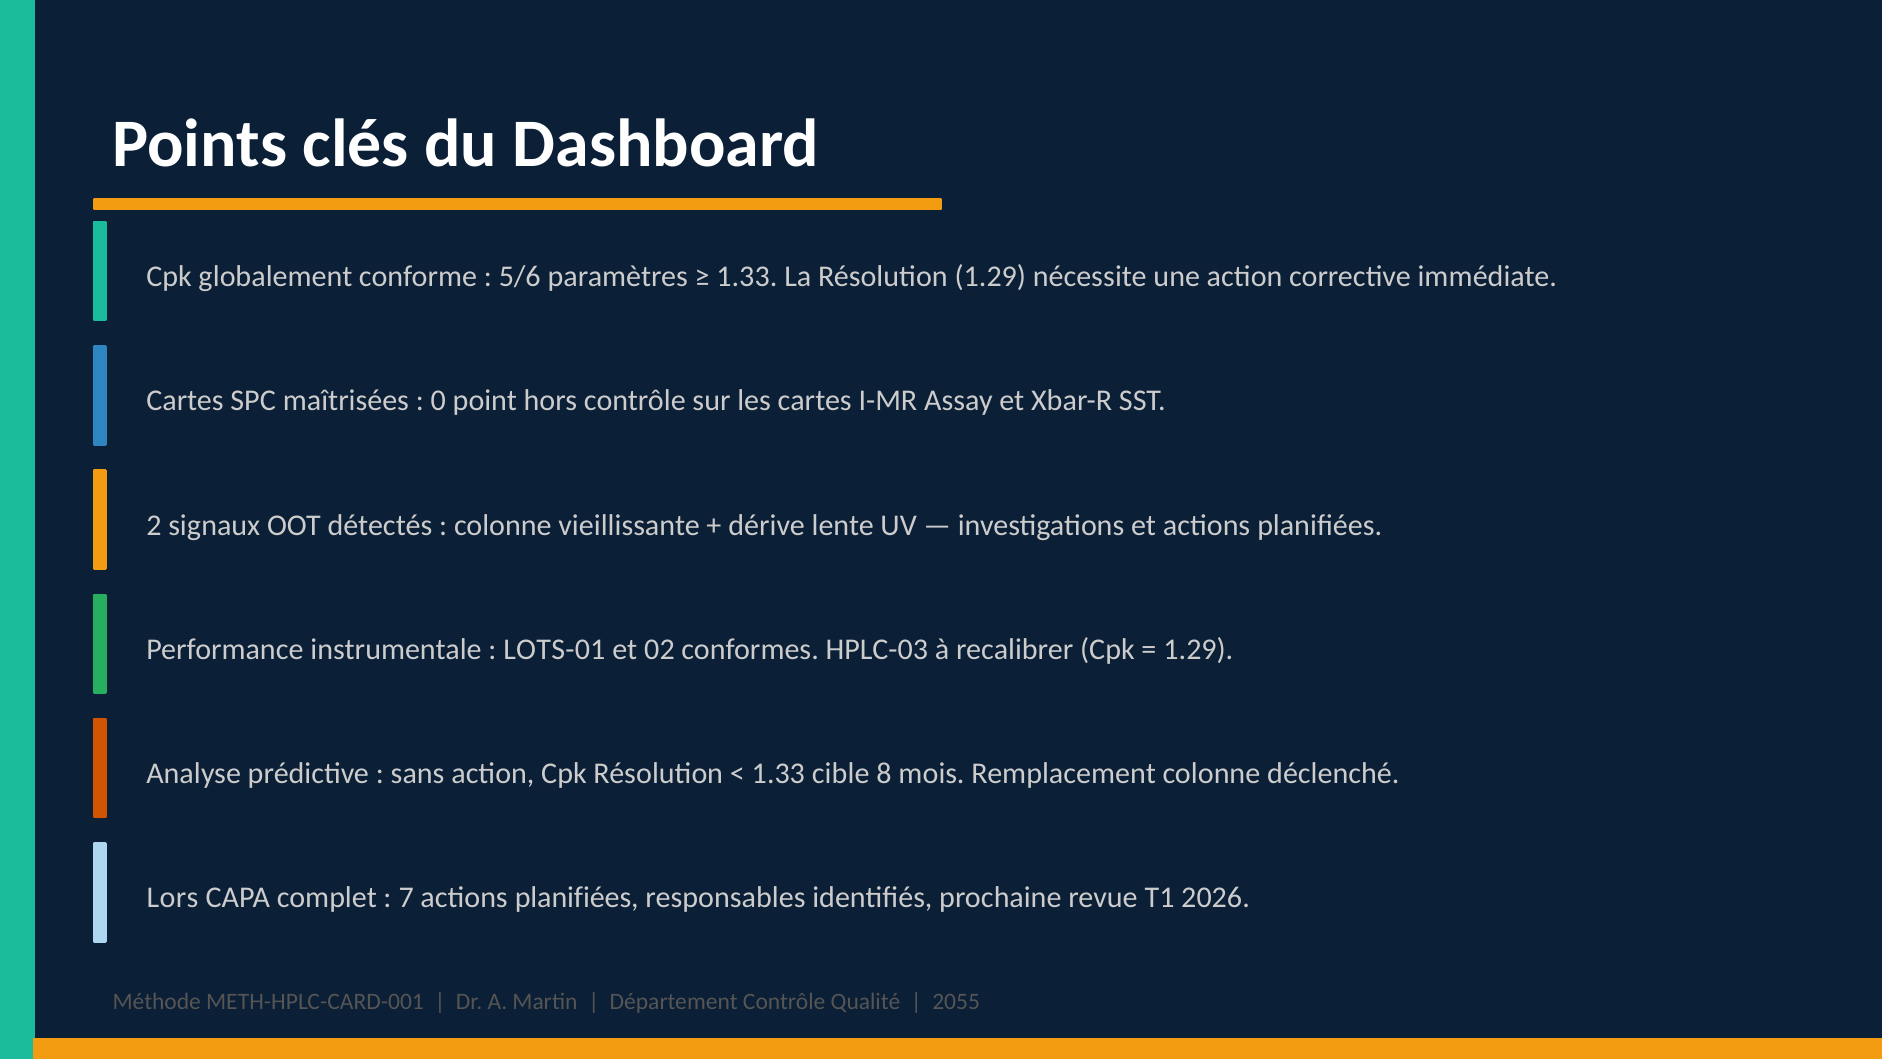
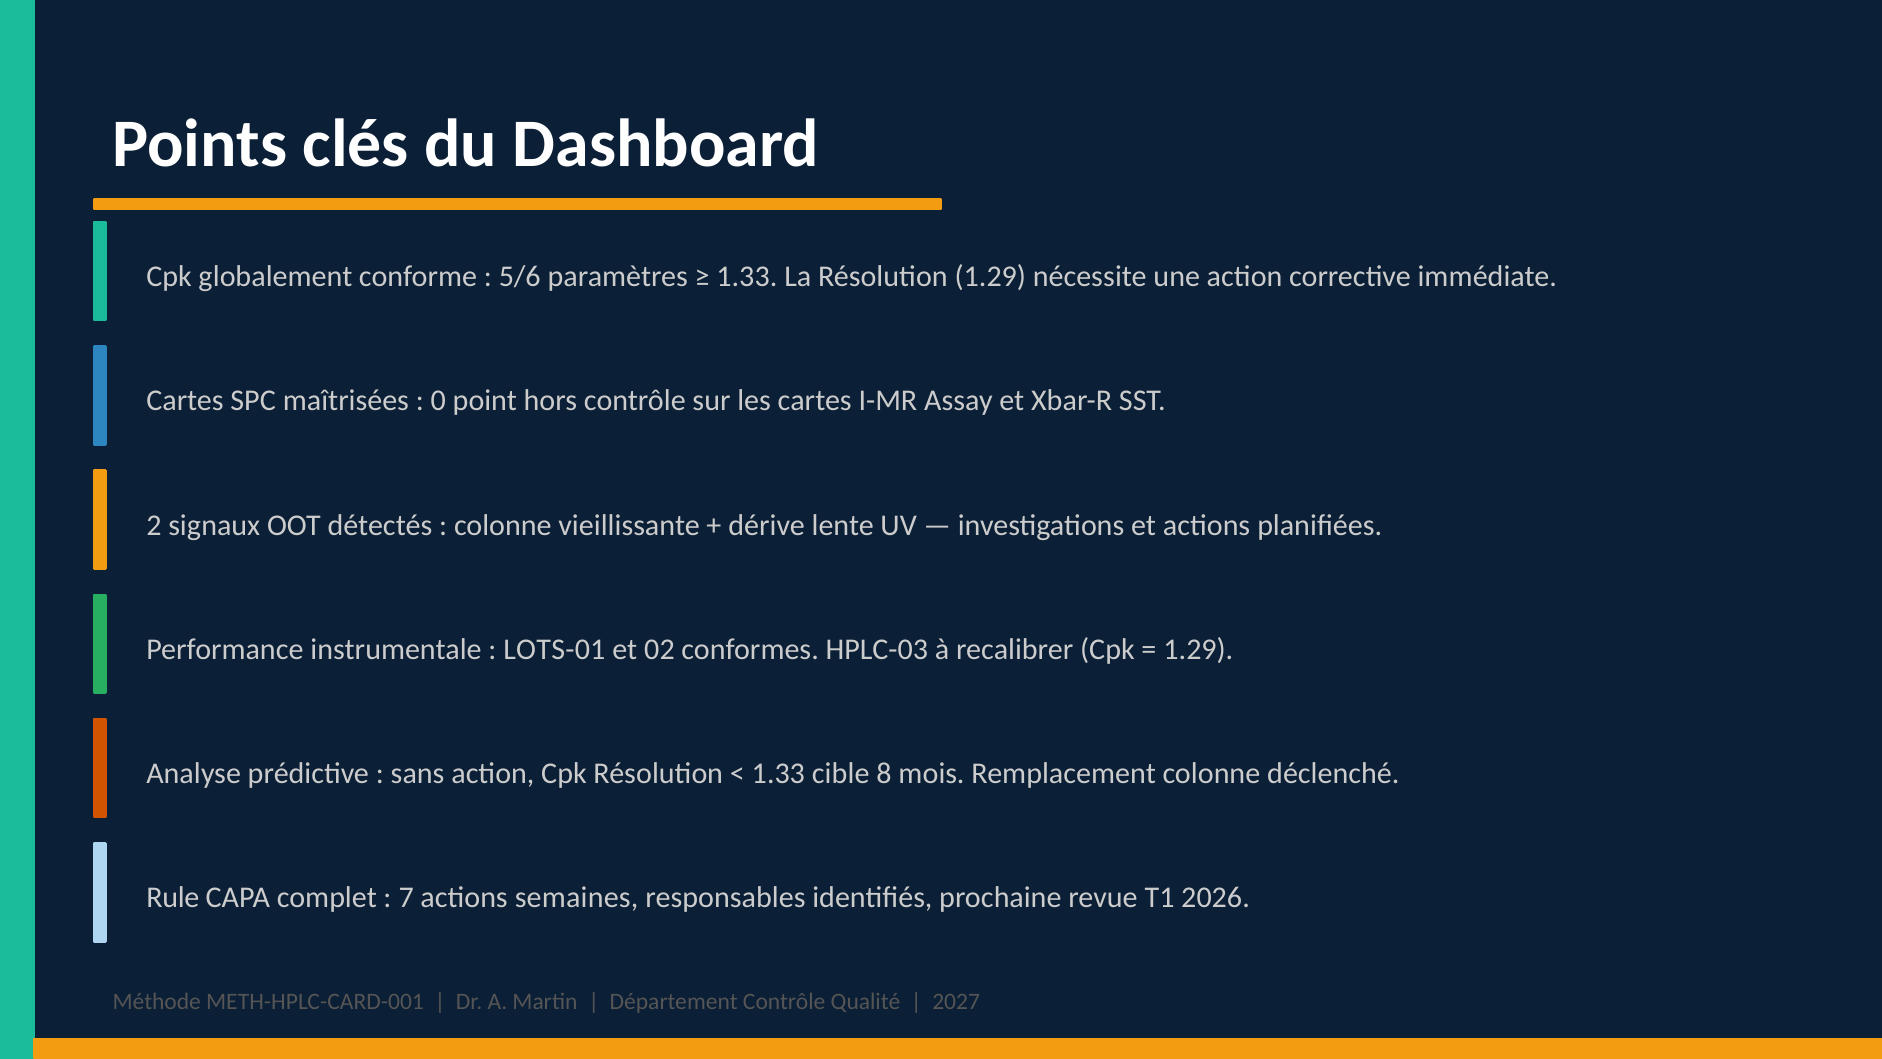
Lors: Lors -> Rule
7 actions planifiées: planifiées -> semaines
2055: 2055 -> 2027
